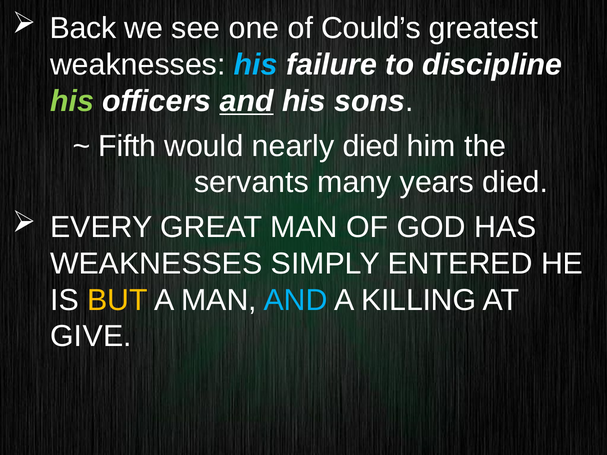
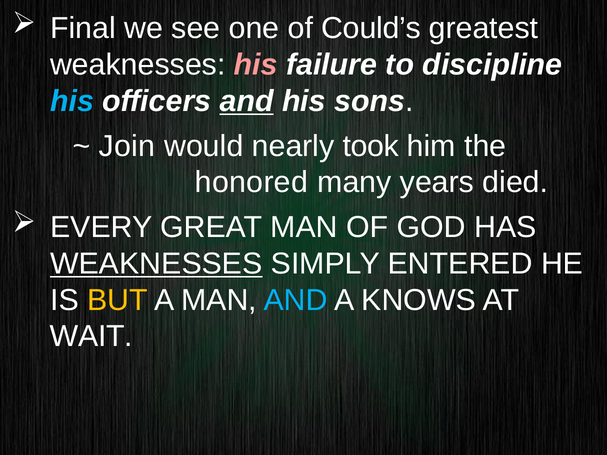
Back: Back -> Final
his at (256, 65) colour: light blue -> pink
his at (72, 101) colour: light green -> light blue
Fifth: Fifth -> Join
nearly died: died -> took
servants: servants -> honored
WEAKNESSES at (156, 264) underline: none -> present
KILLING: KILLING -> KNOWS
GIVE: GIVE -> WAIT
